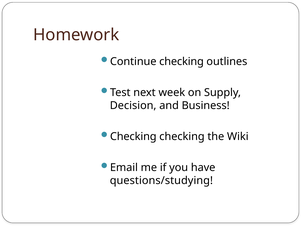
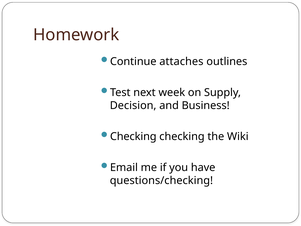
Continue checking: checking -> attaches
questions/studying: questions/studying -> questions/checking
